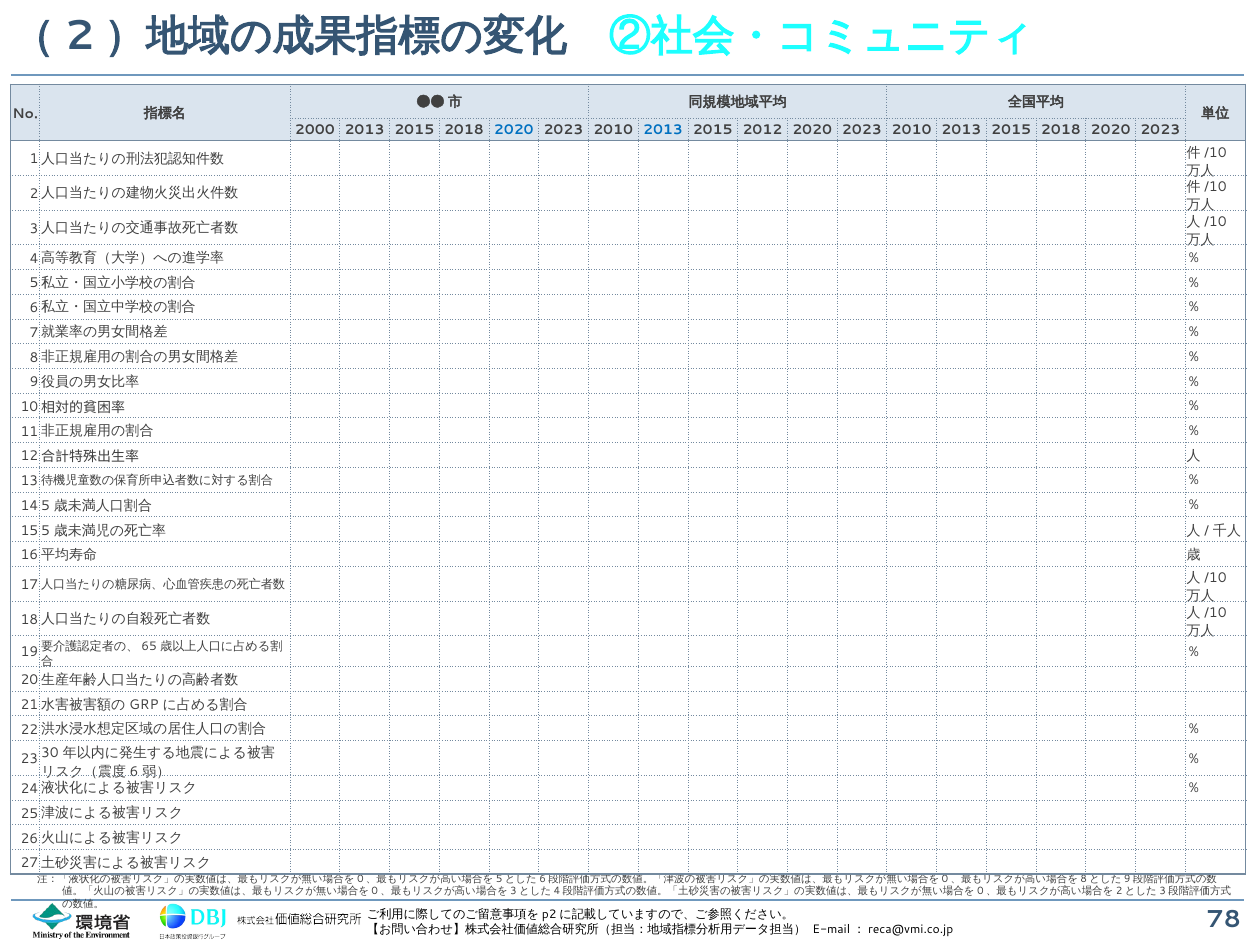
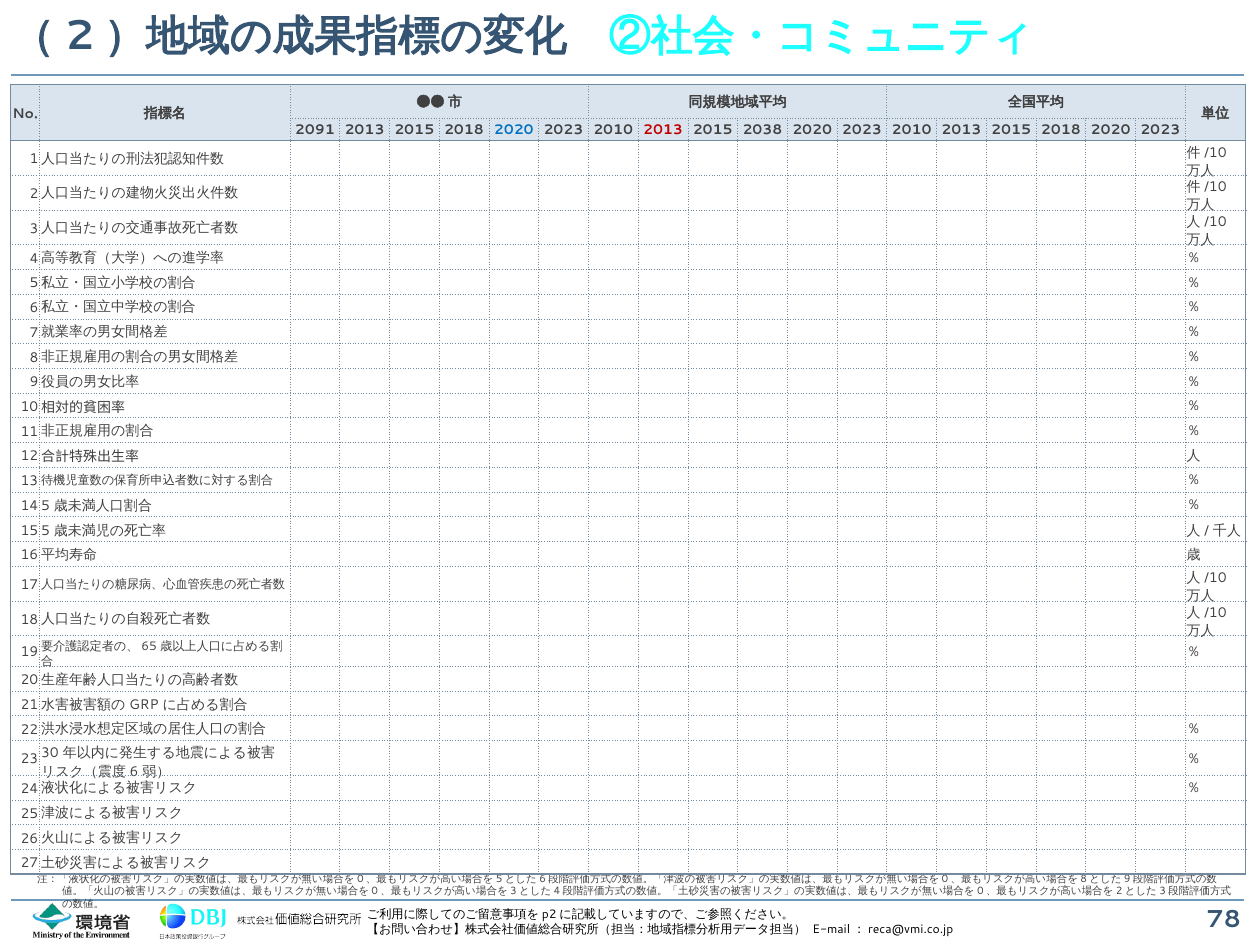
2000: 2000 -> 2091
2013 at (663, 130) colour: blue -> red
2012: 2012 -> 2038
